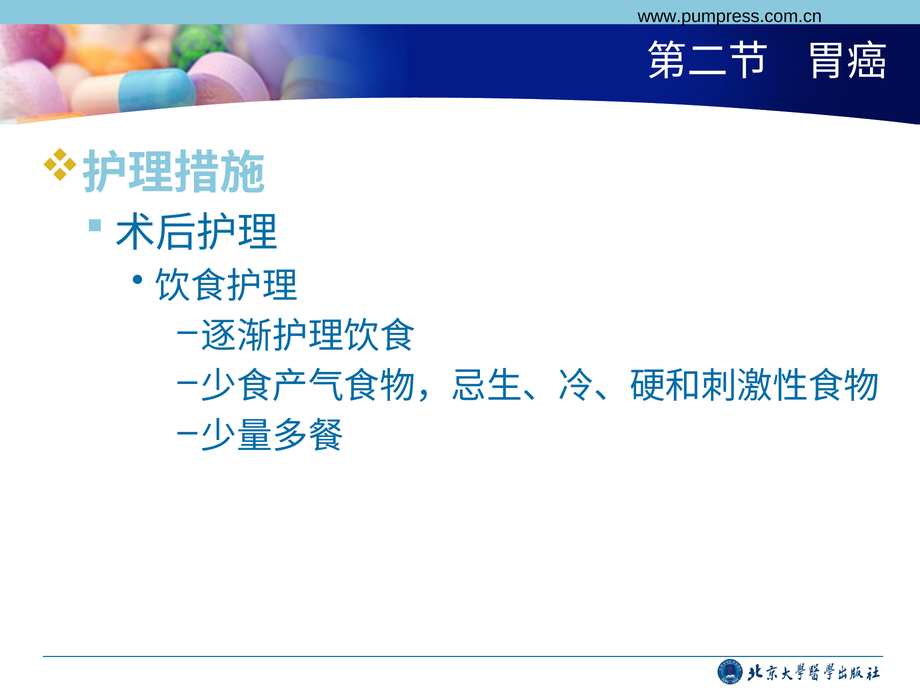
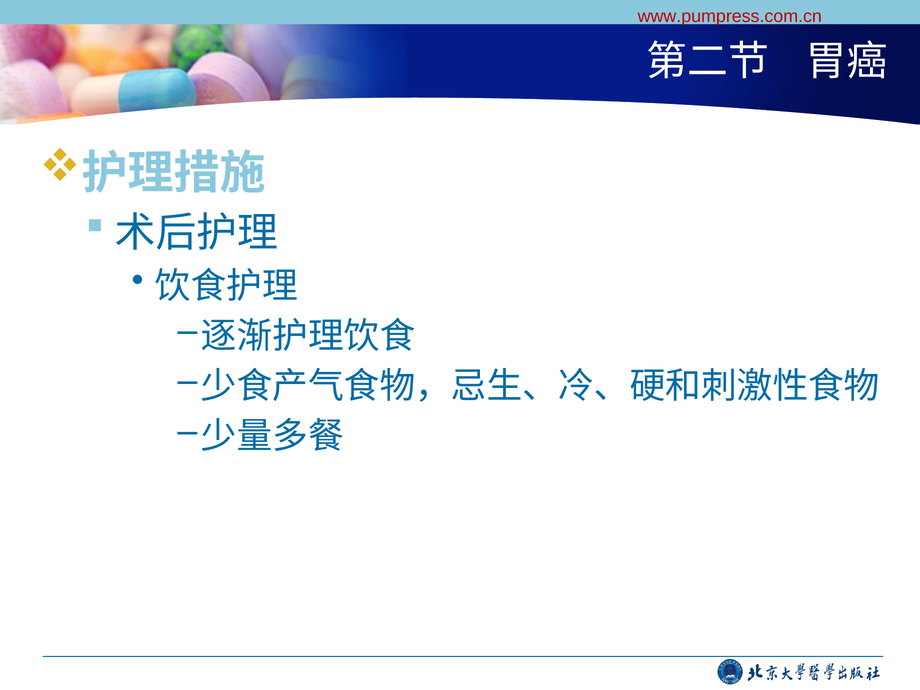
www.pumpress.com.cn colour: black -> red
